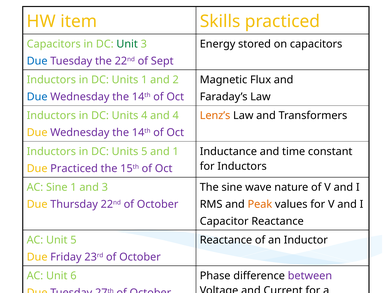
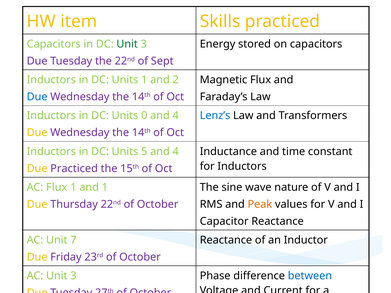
Due at (37, 61) colour: blue -> purple
Units 4: 4 -> 0
Lenz’s colour: orange -> blue
5 and 1: 1 -> 4
AC Sine: Sine -> Flux
and 3: 3 -> 1
Unit 5: 5 -> 7
AC Unit 6: 6 -> 3
between colour: purple -> blue
